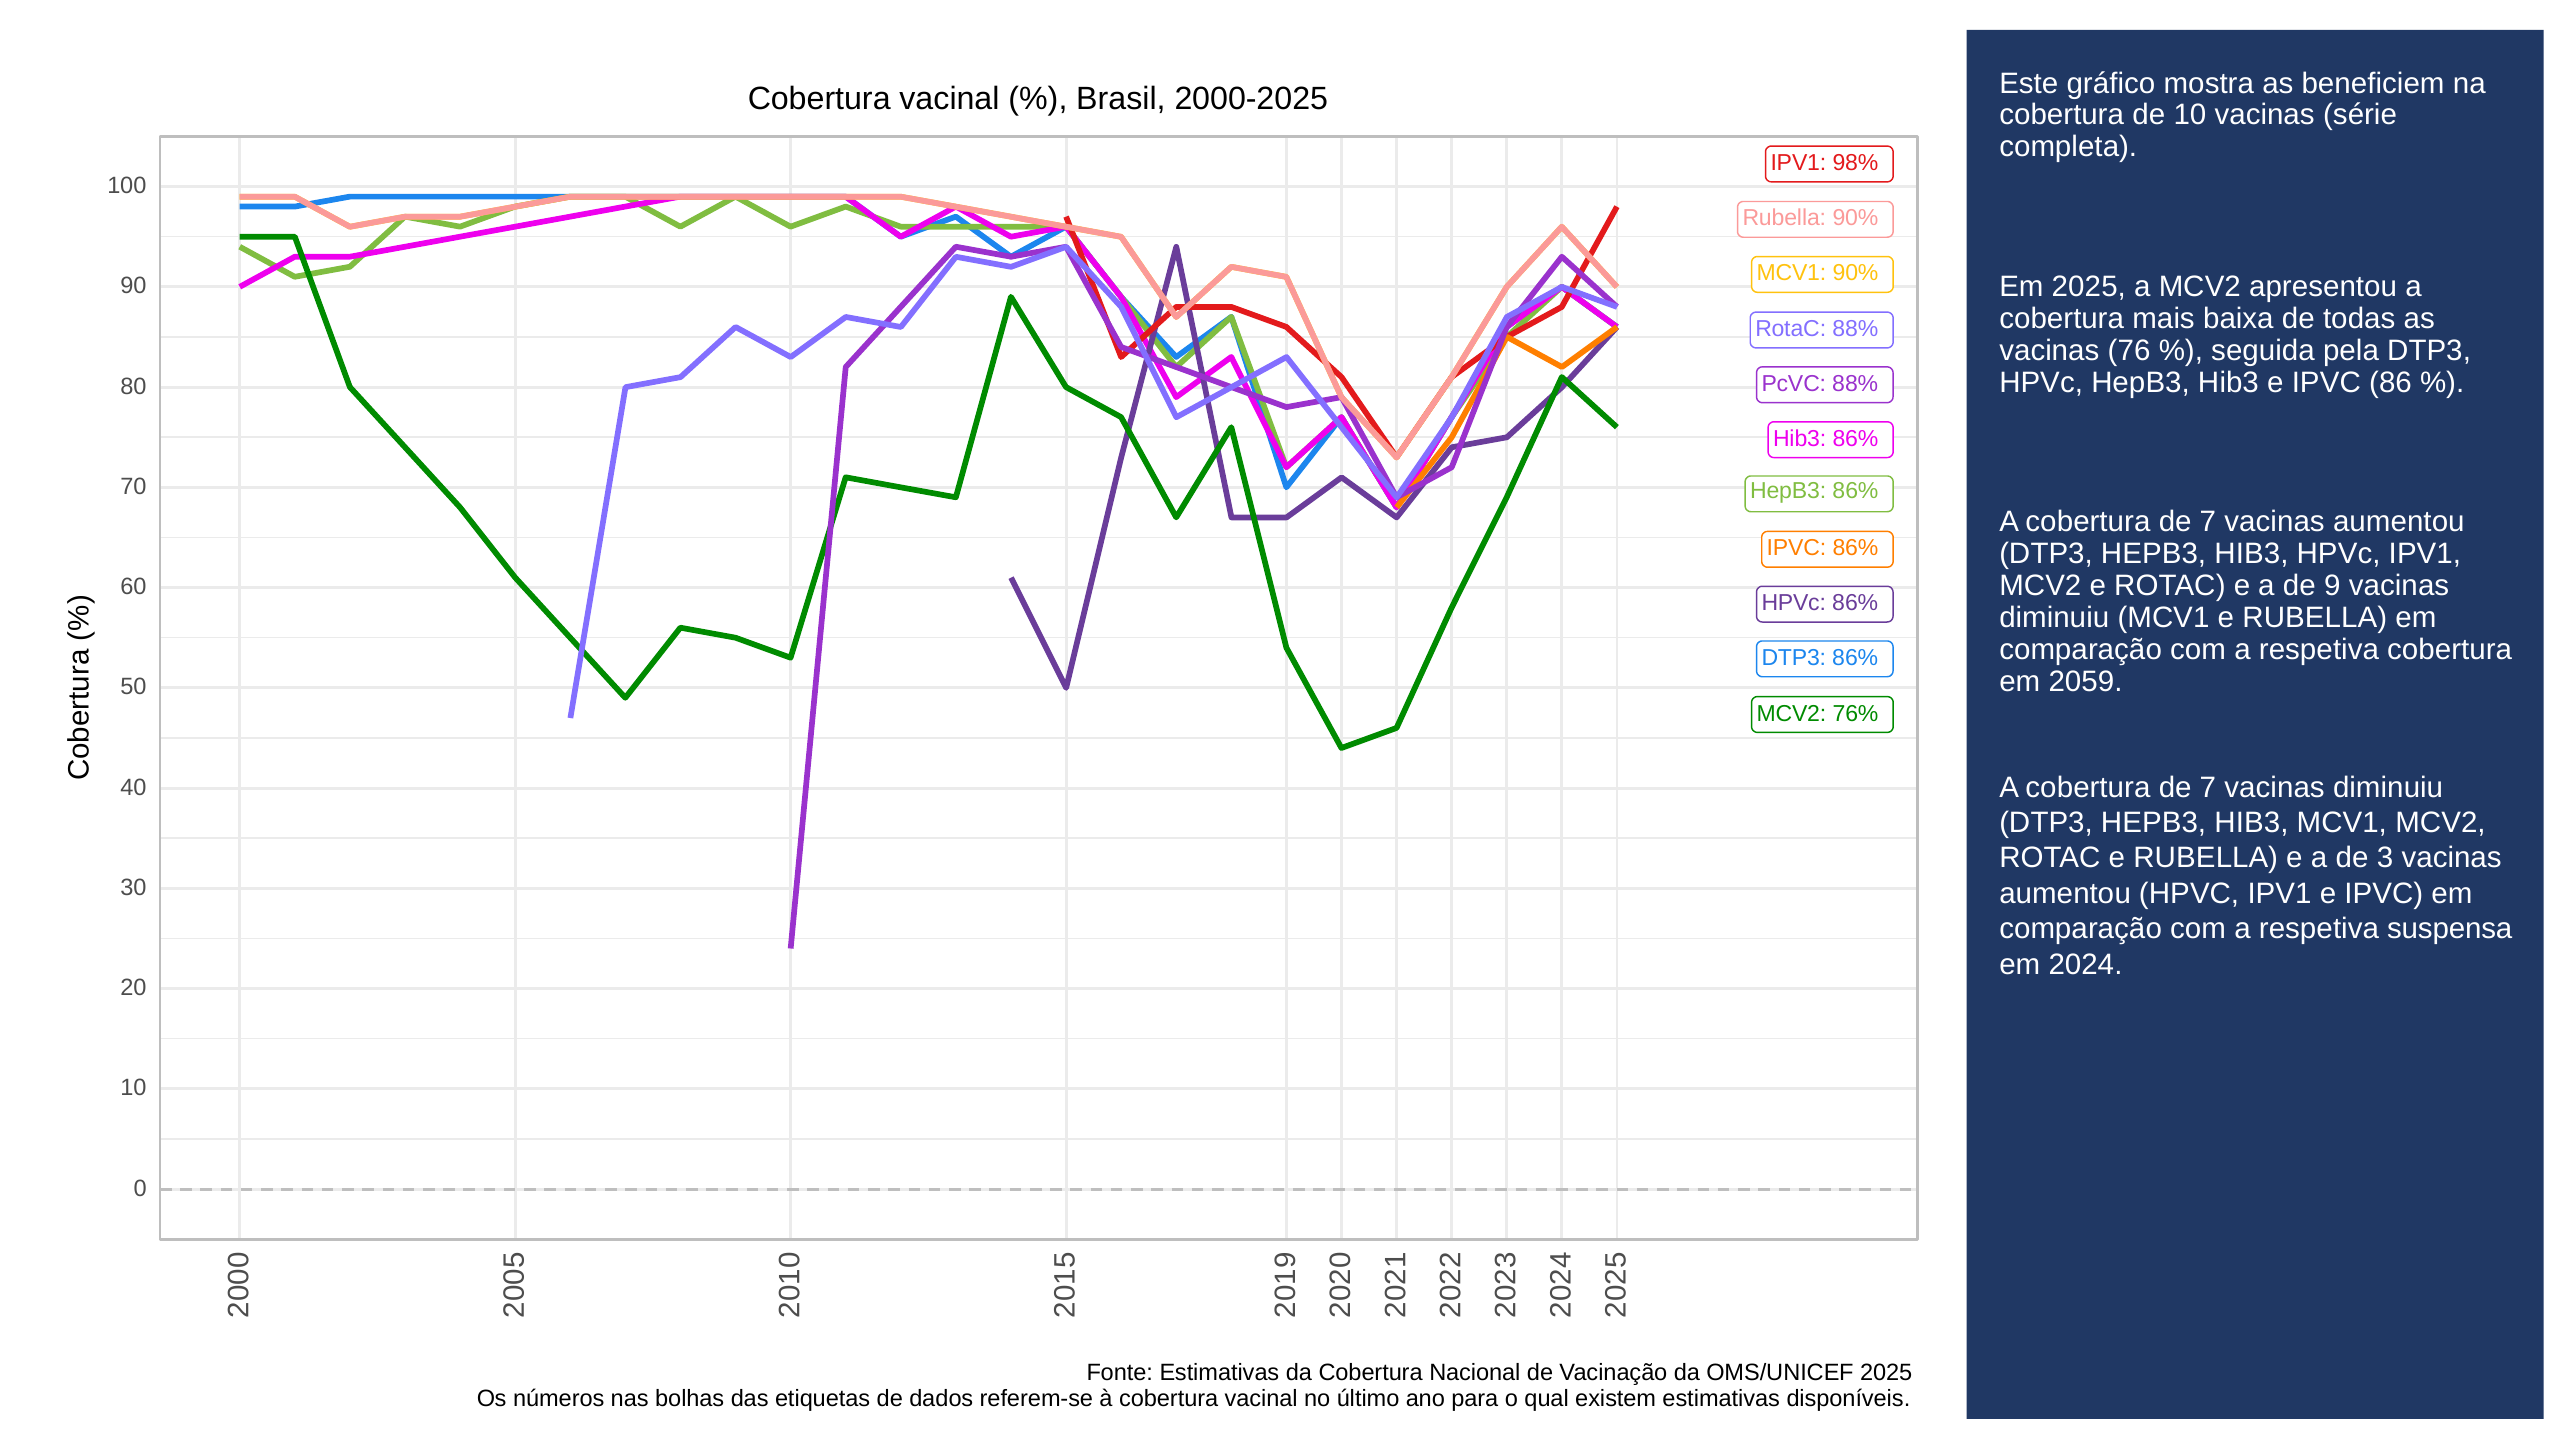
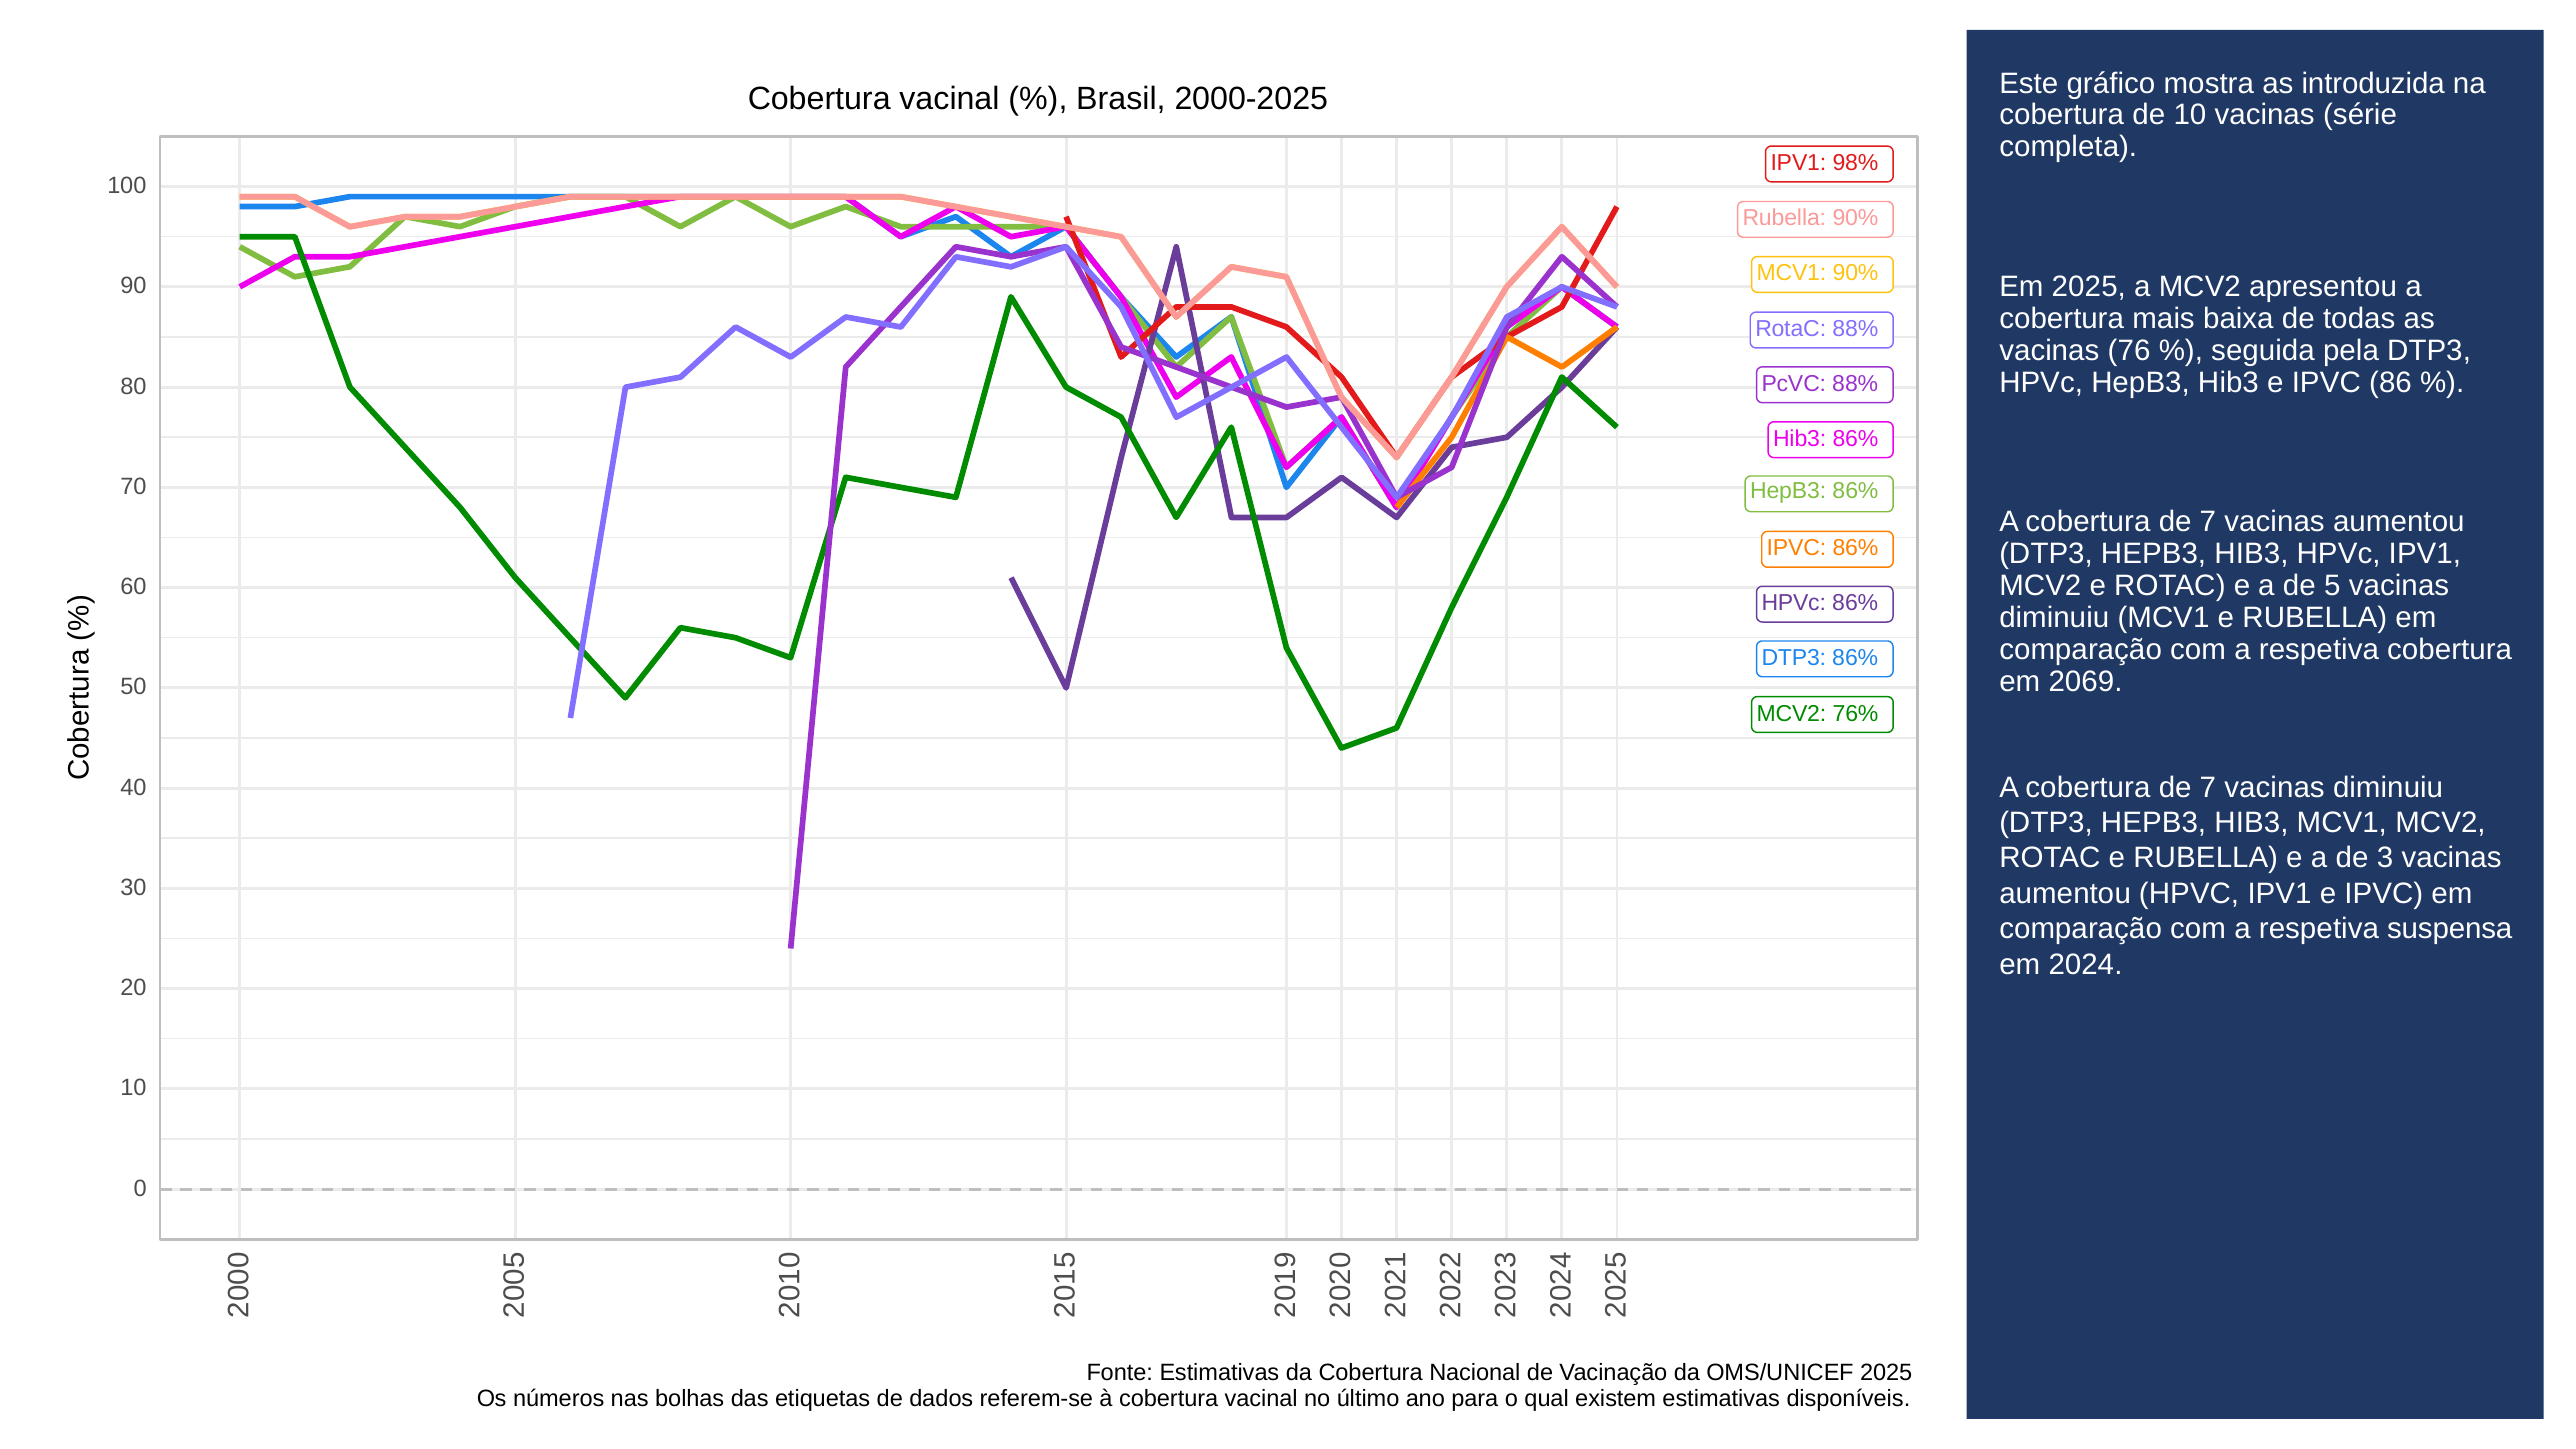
beneficiem: beneficiem -> introduzida
de 9: 9 -> 5
2059: 2059 -> 2069
